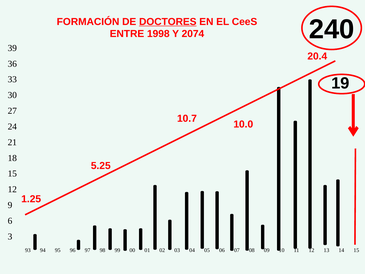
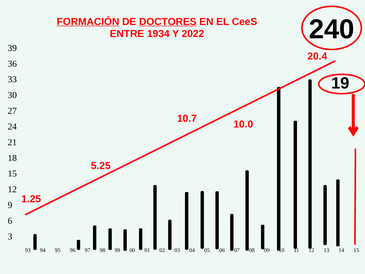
FORMACIÓN underline: none -> present
1998: 1998 -> 1934
2074: 2074 -> 2022
